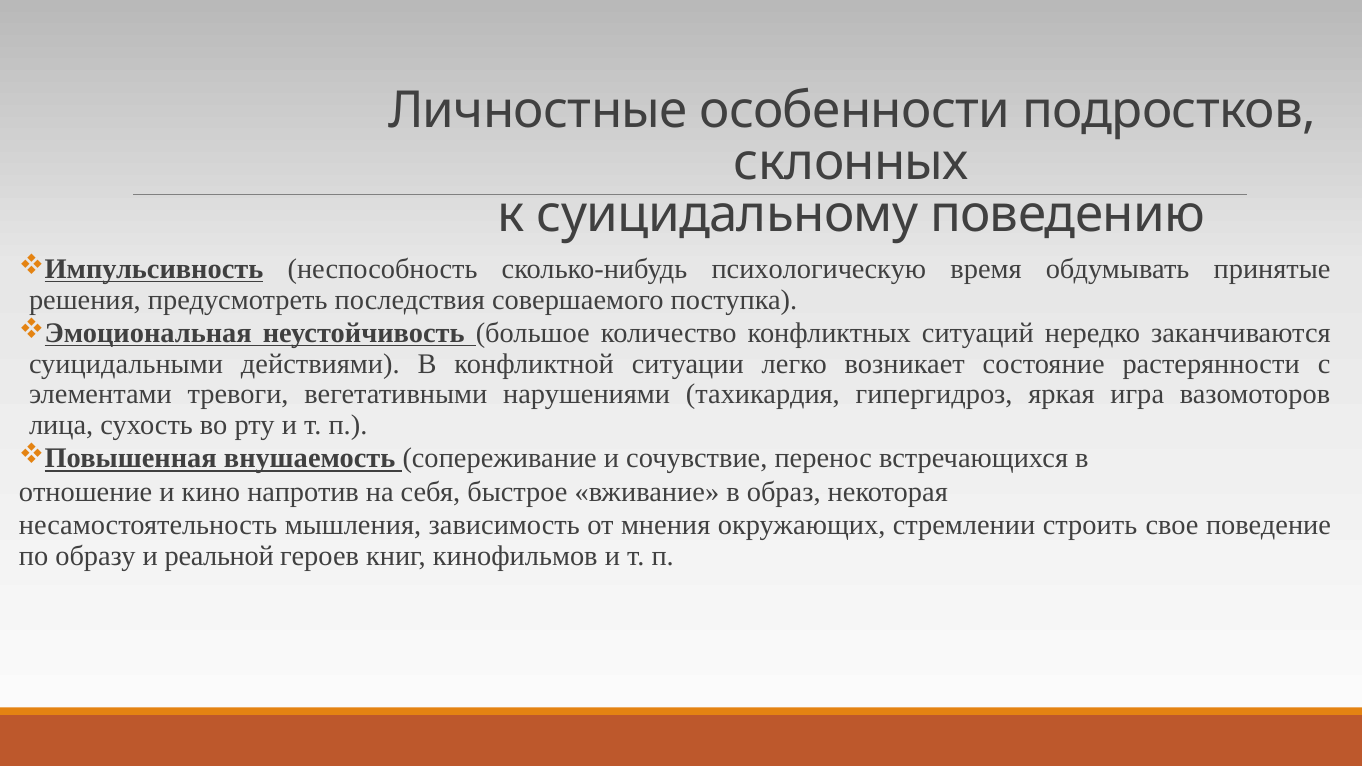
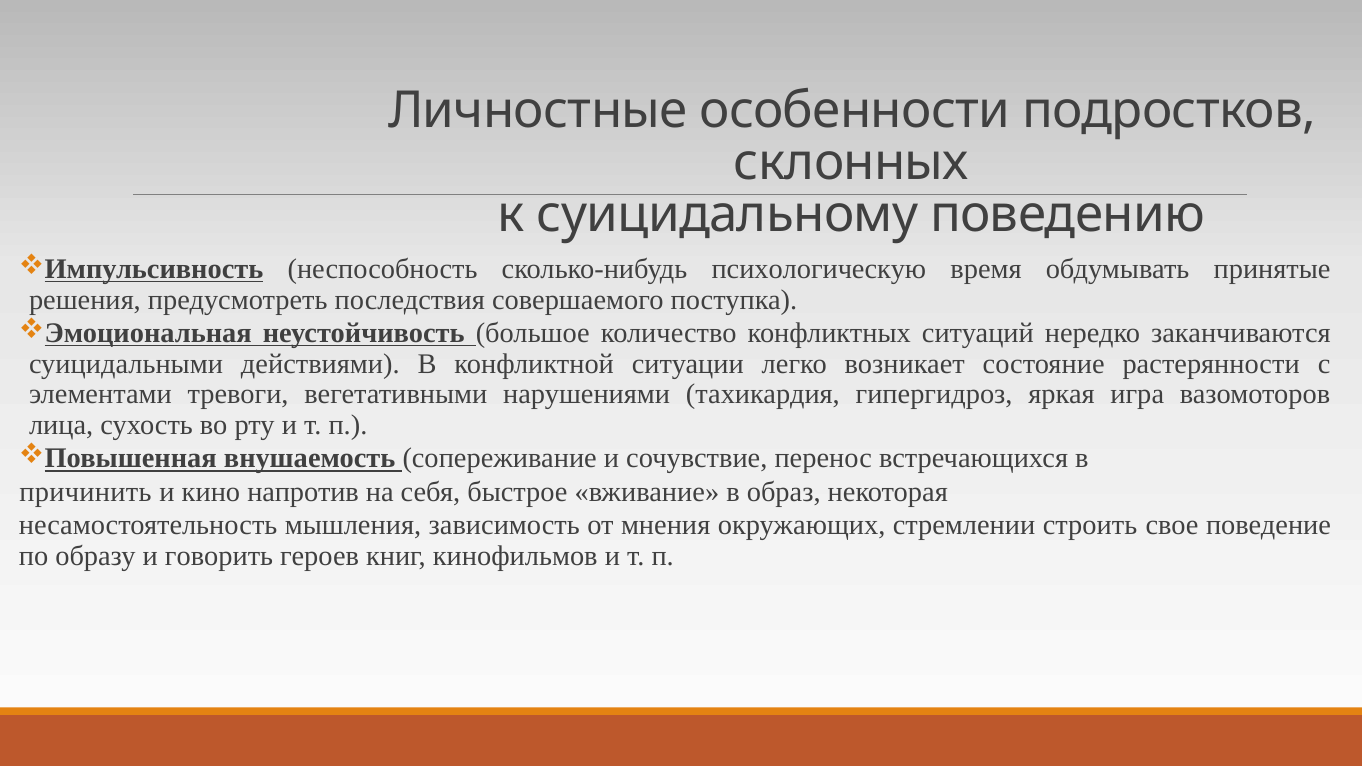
отношение: отношение -> причинить
реальной: реальной -> говорить
